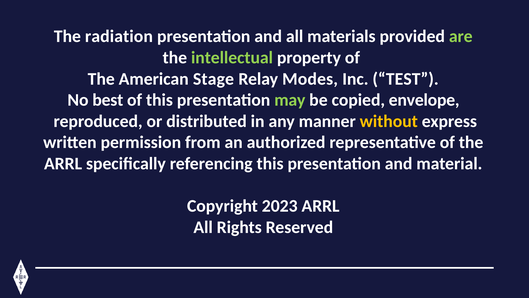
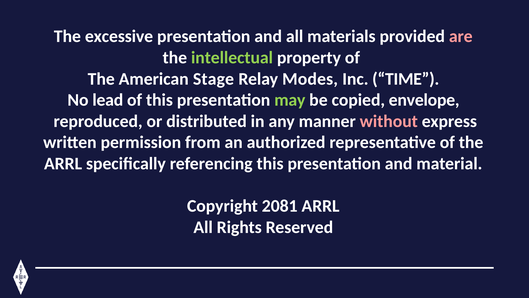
radiation: radiation -> excessive
are colour: light green -> pink
TEST: TEST -> TIME
best: best -> lead
without colour: yellow -> pink
2023: 2023 -> 2081
